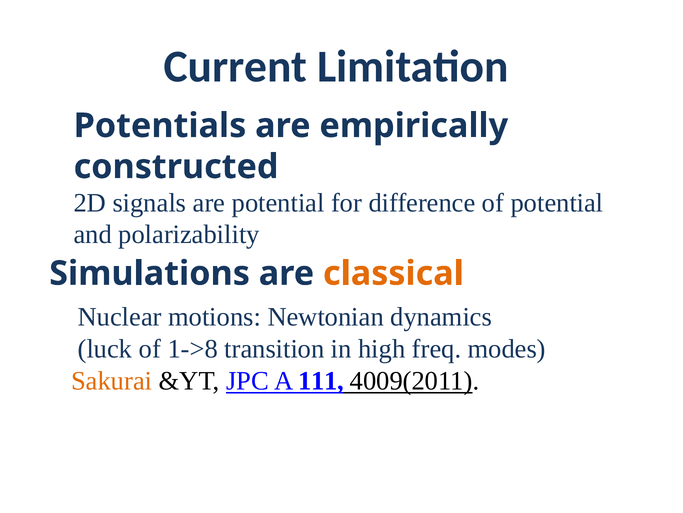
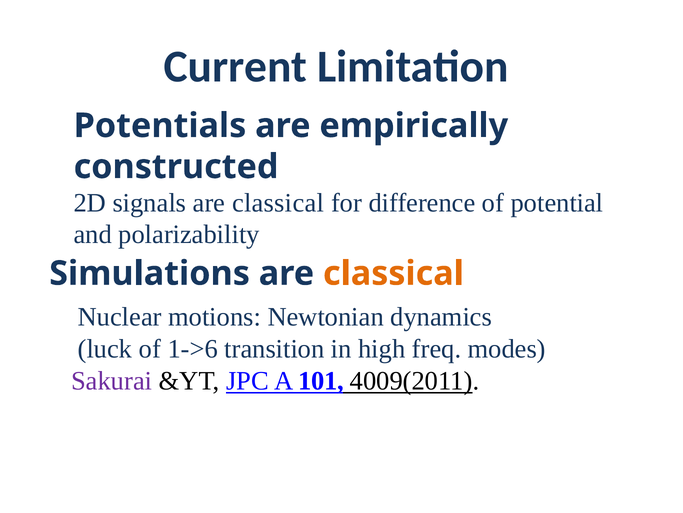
signals are potential: potential -> classical
1->8: 1->8 -> 1->6
Sakurai colour: orange -> purple
111: 111 -> 101
